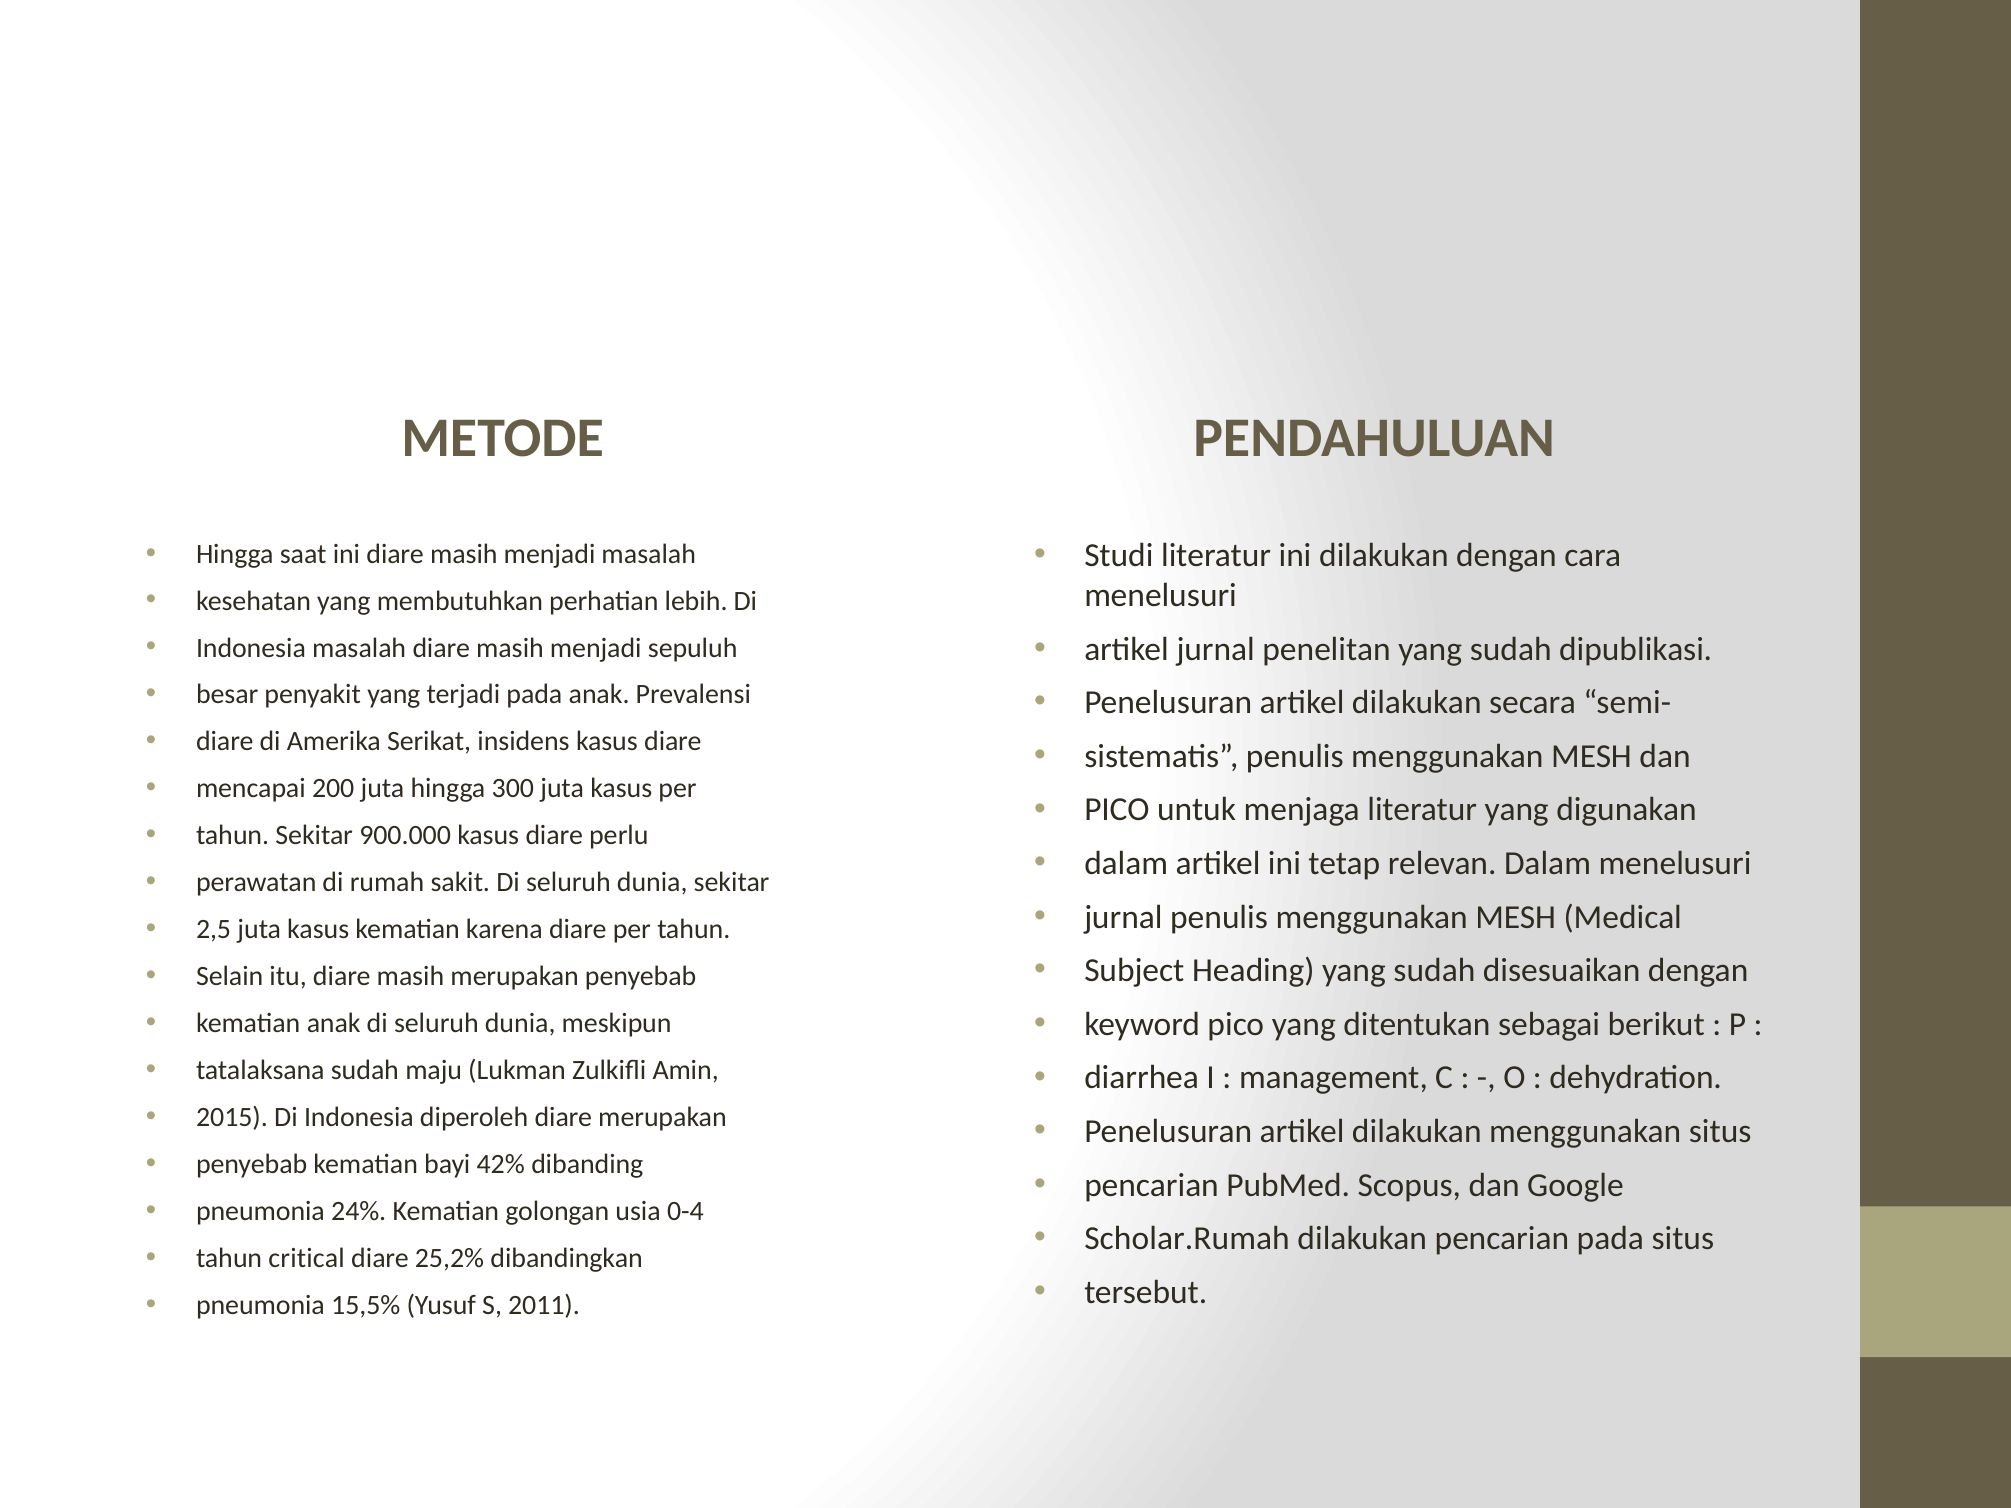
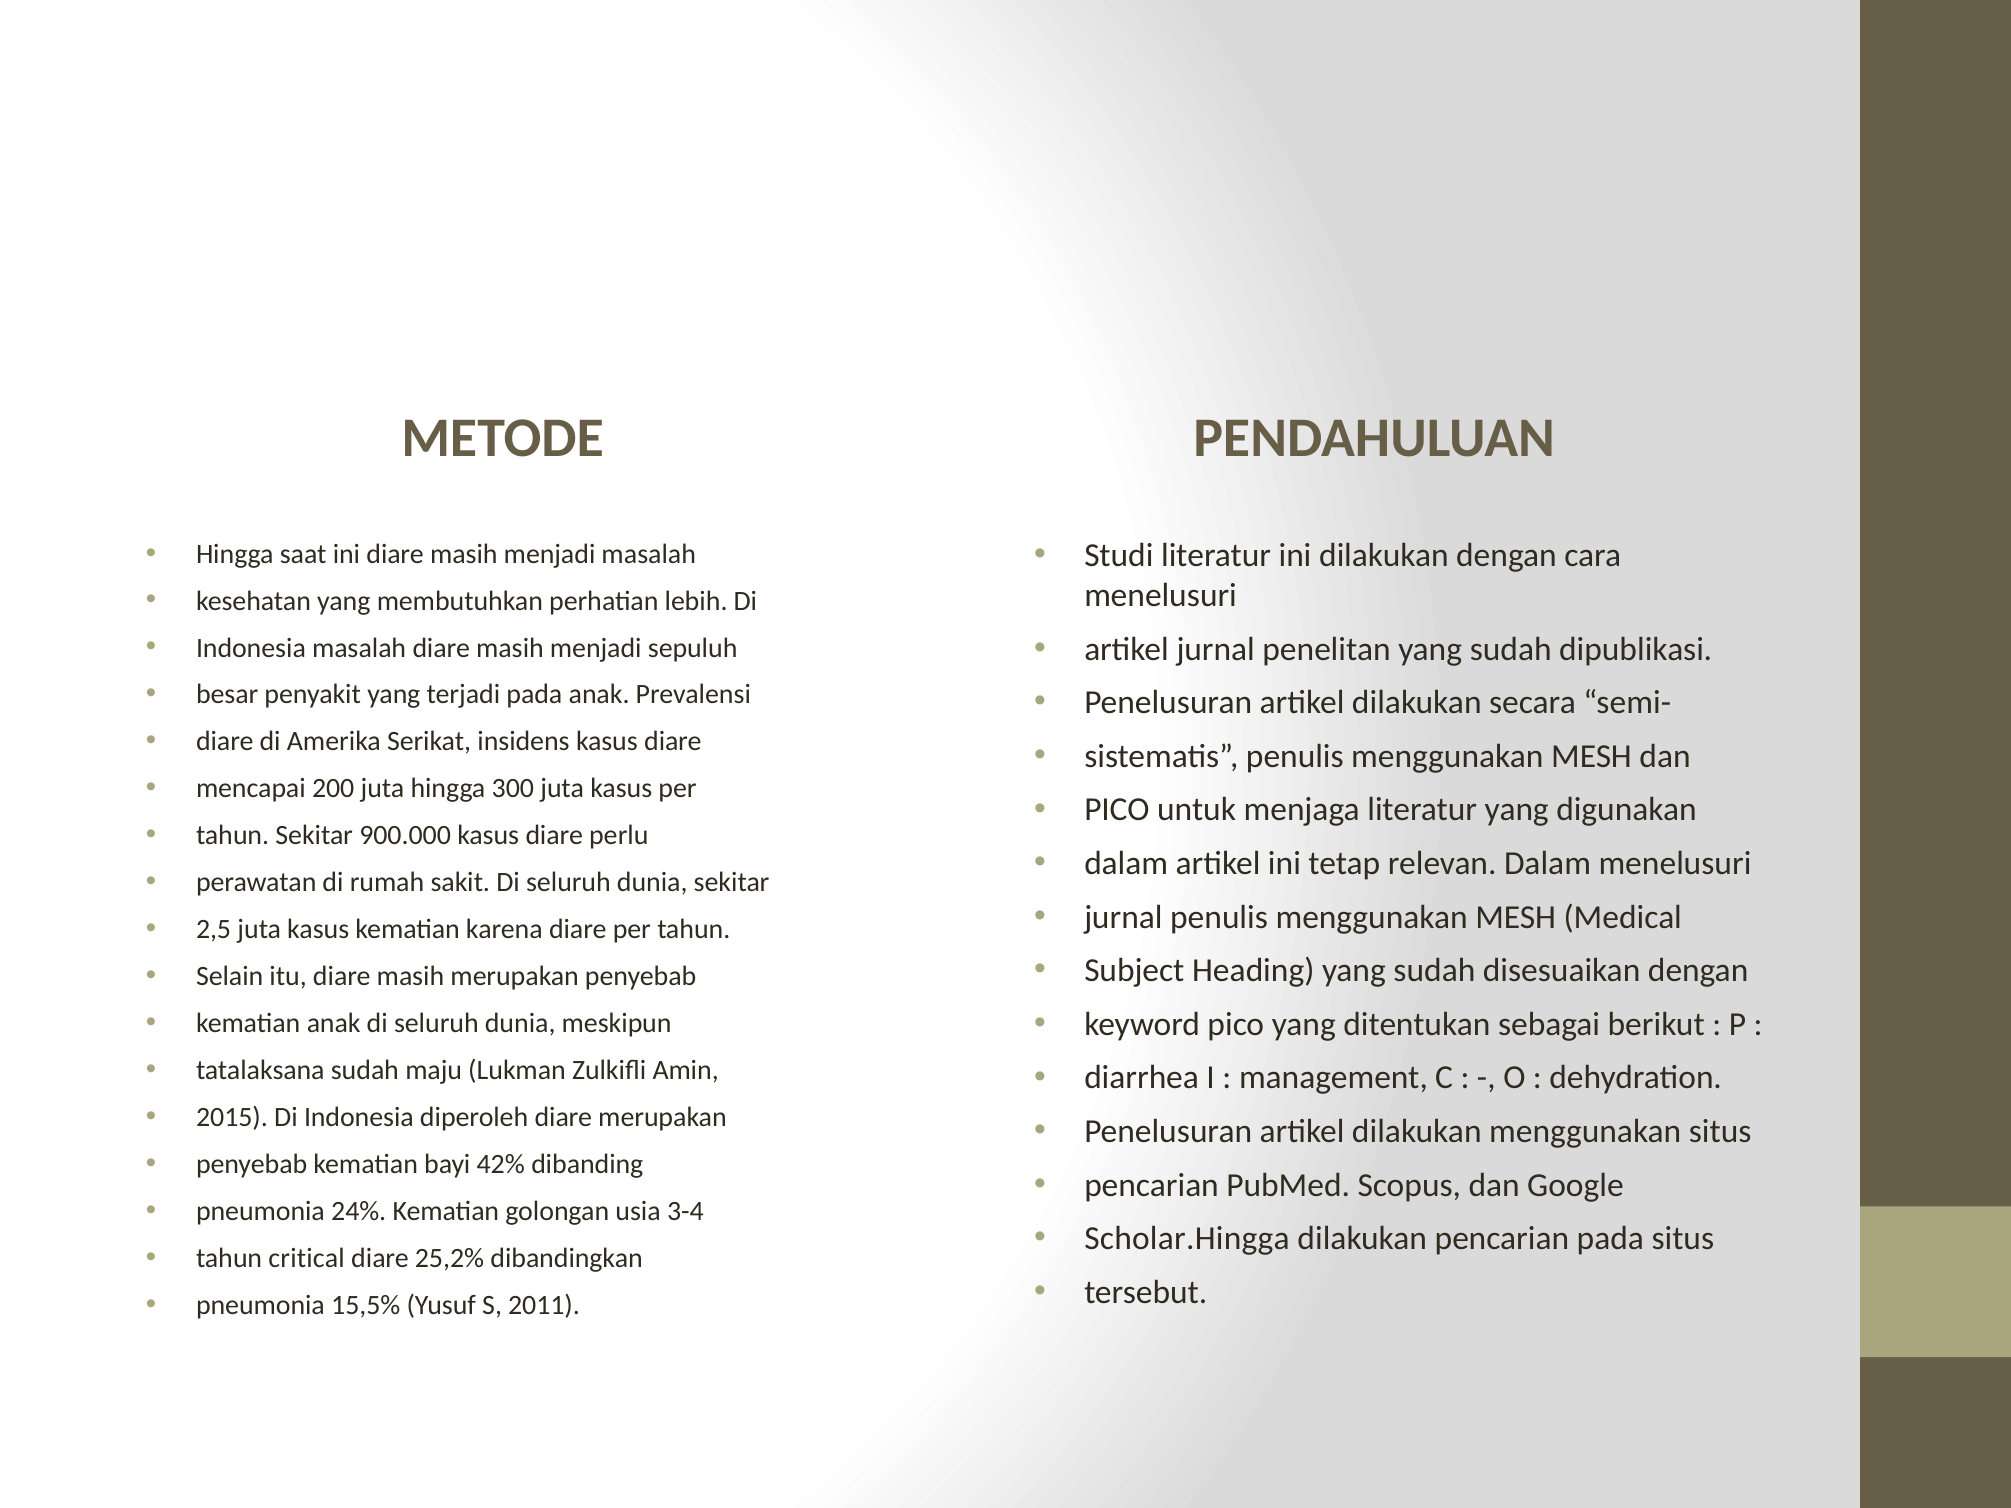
0-4: 0-4 -> 3-4
Scholar.Rumah: Scholar.Rumah -> Scholar.Hingga
